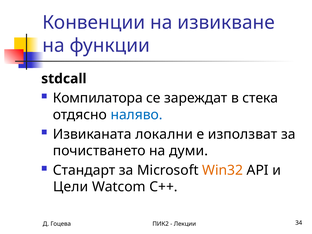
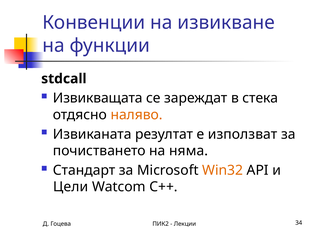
Компилатора: Компилатора -> Извикващата
наляво colour: blue -> orange
локални: локални -> резултат
думи: думи -> няма
